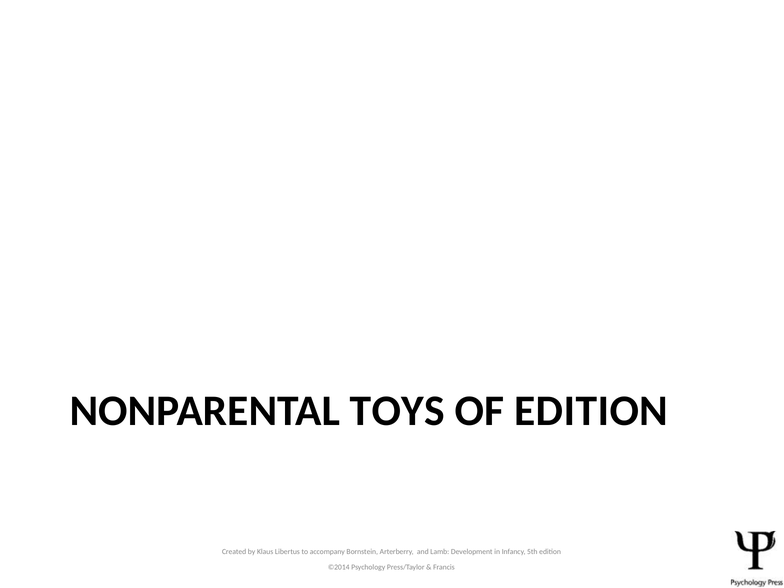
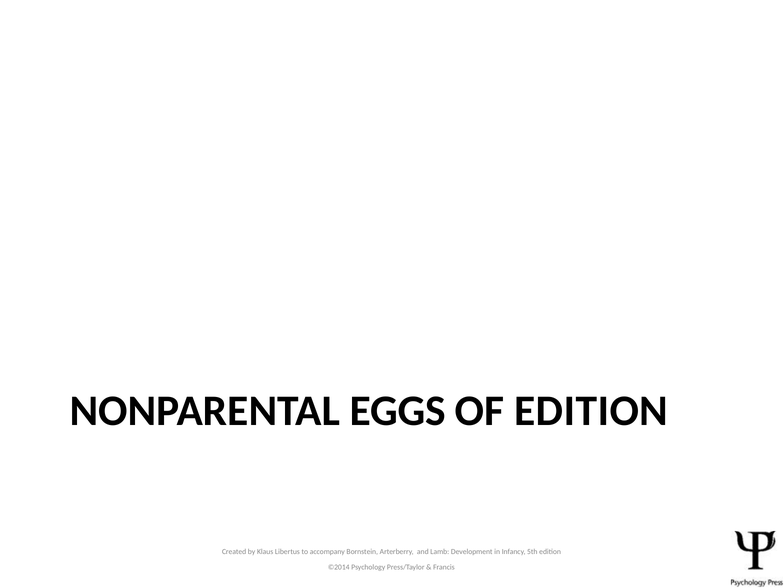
TOYS: TOYS -> EGGS
